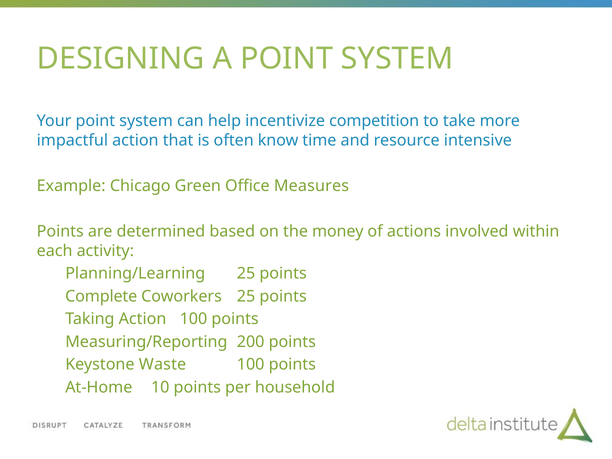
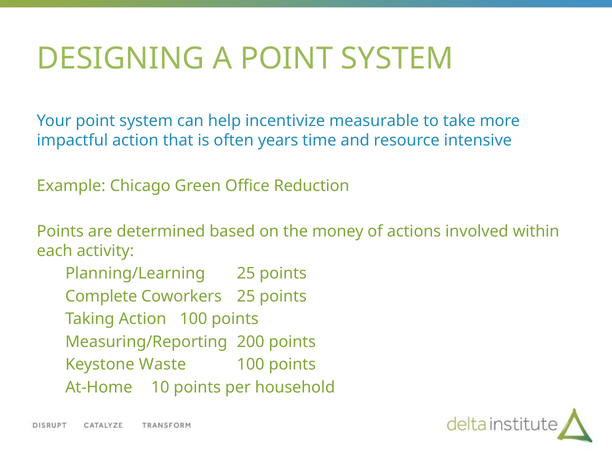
competition: competition -> measurable
know: know -> years
Measures: Measures -> Reduction
